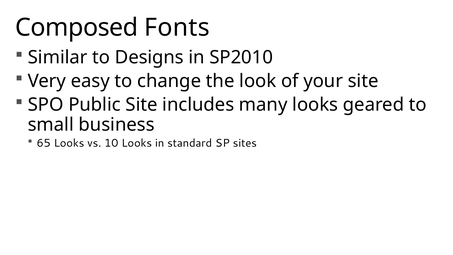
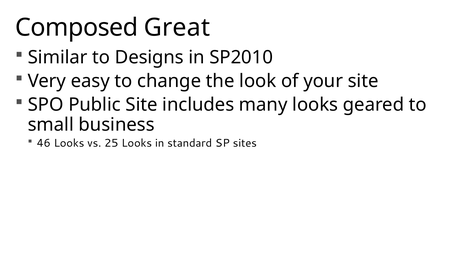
Fonts: Fonts -> Great
65: 65 -> 46
10: 10 -> 25
